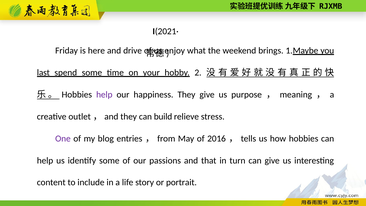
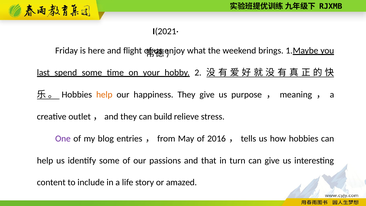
drive: drive -> flight
help at (104, 95) colour: purple -> orange
portrait: portrait -> amazed
